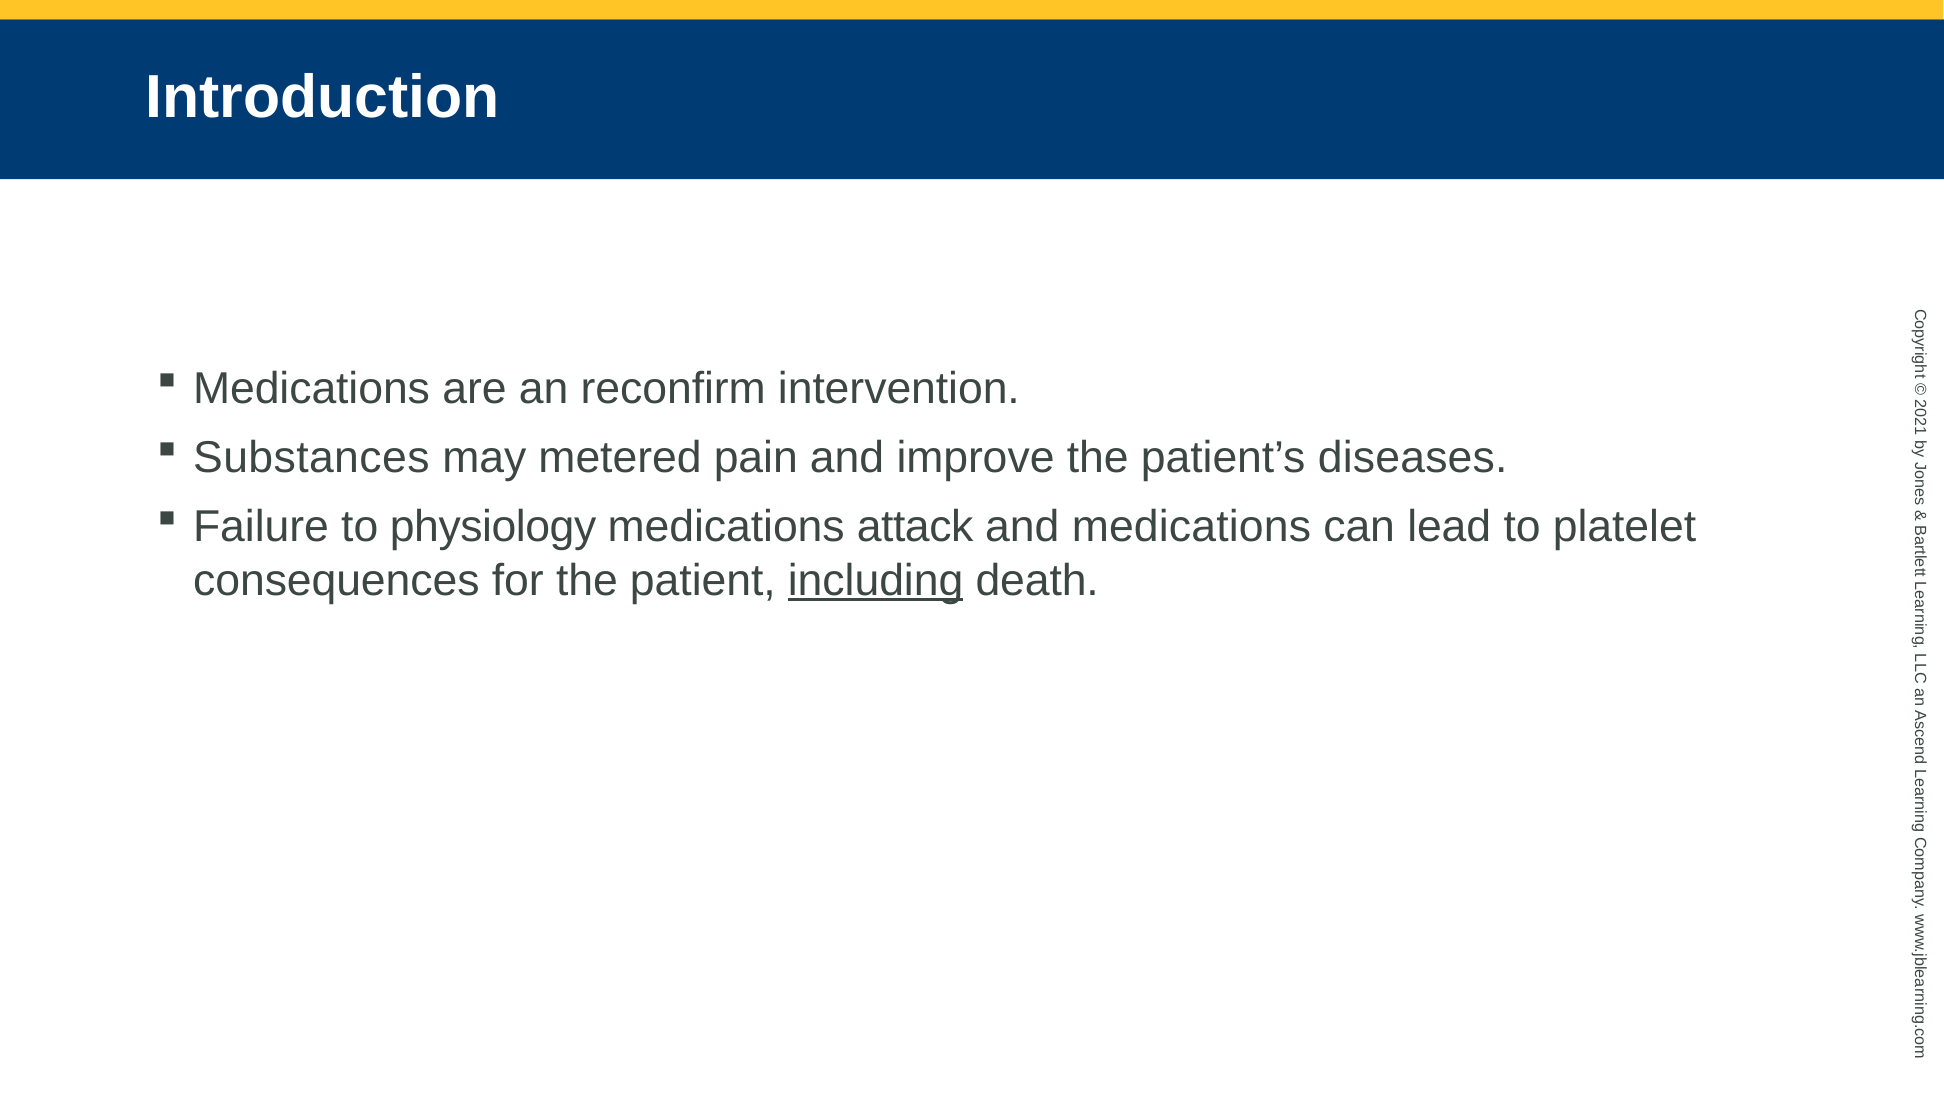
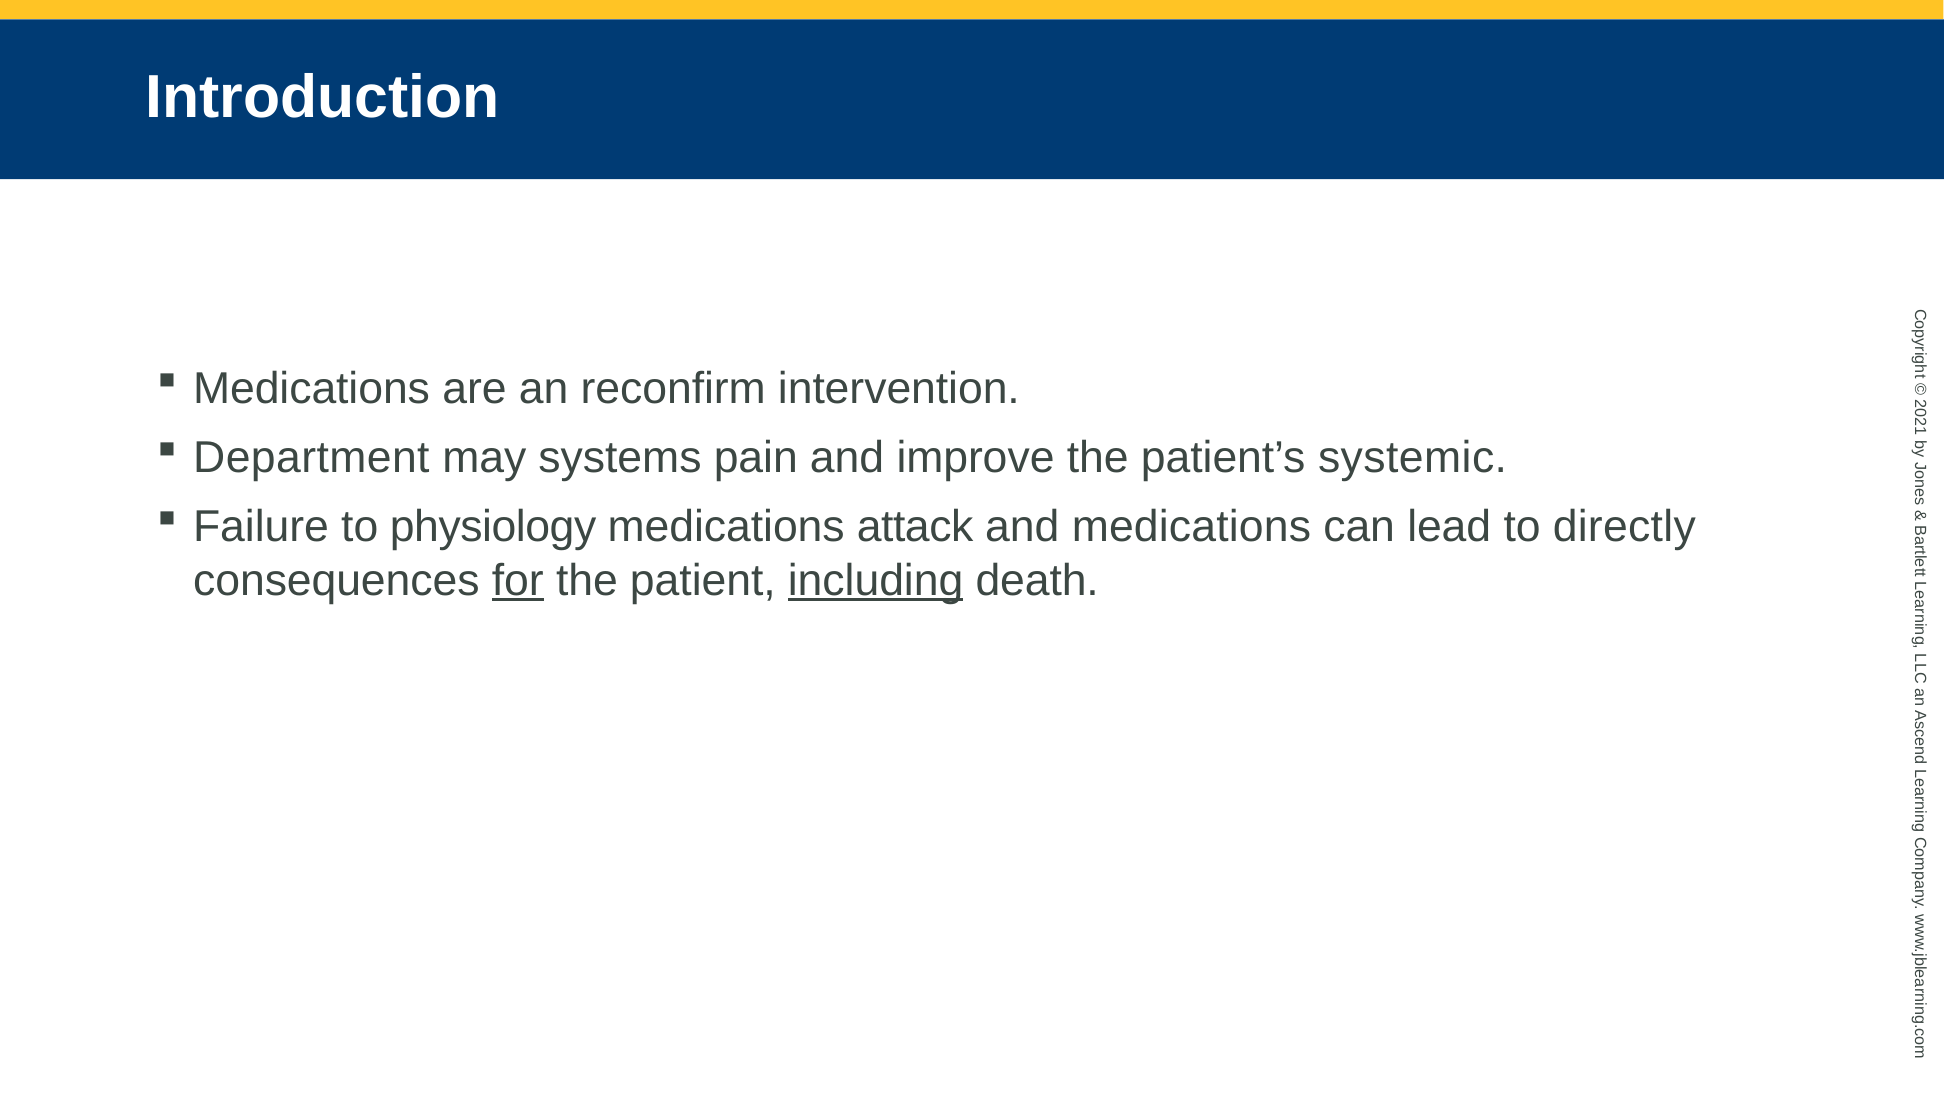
Substances: Substances -> Department
metered: metered -> systems
diseases: diseases -> systemic
platelet: platelet -> directly
for underline: none -> present
